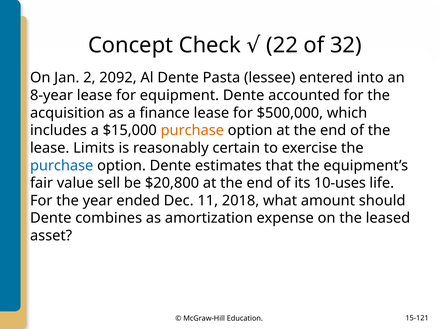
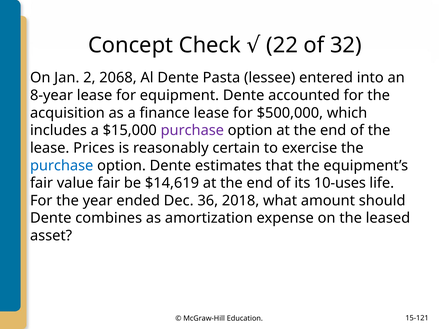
2092: 2092 -> 2068
purchase at (192, 131) colour: orange -> purple
Limits: Limits -> Prices
value sell: sell -> fair
$20,800: $20,800 -> $14,619
11: 11 -> 36
